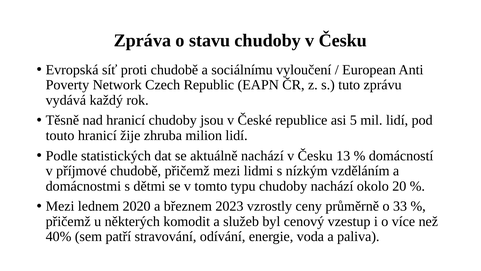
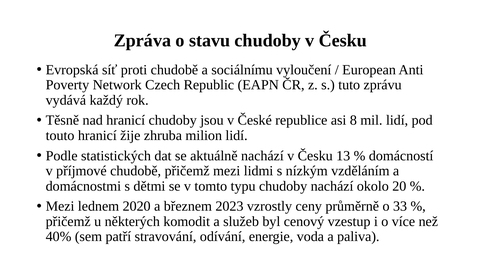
5: 5 -> 8
